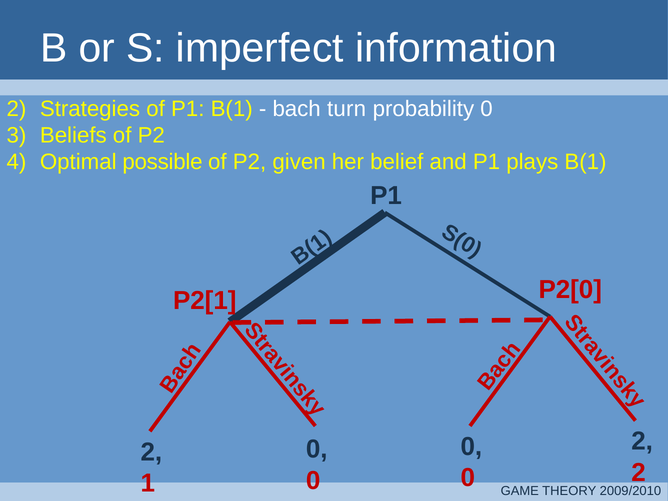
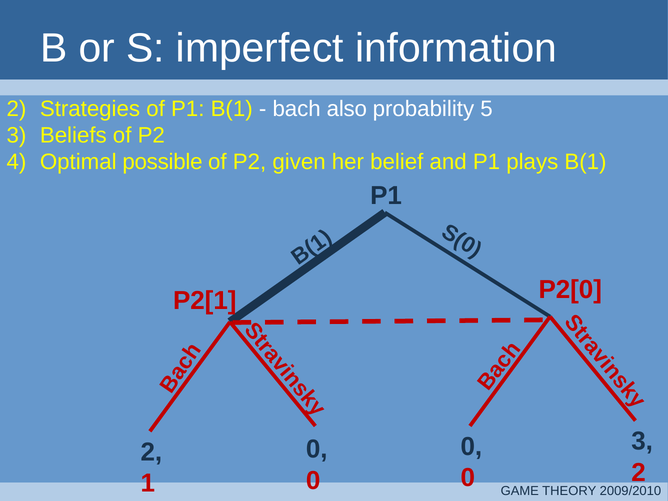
turn: turn -> also
probability 0: 0 -> 5
2 at (642, 441): 2 -> 3
